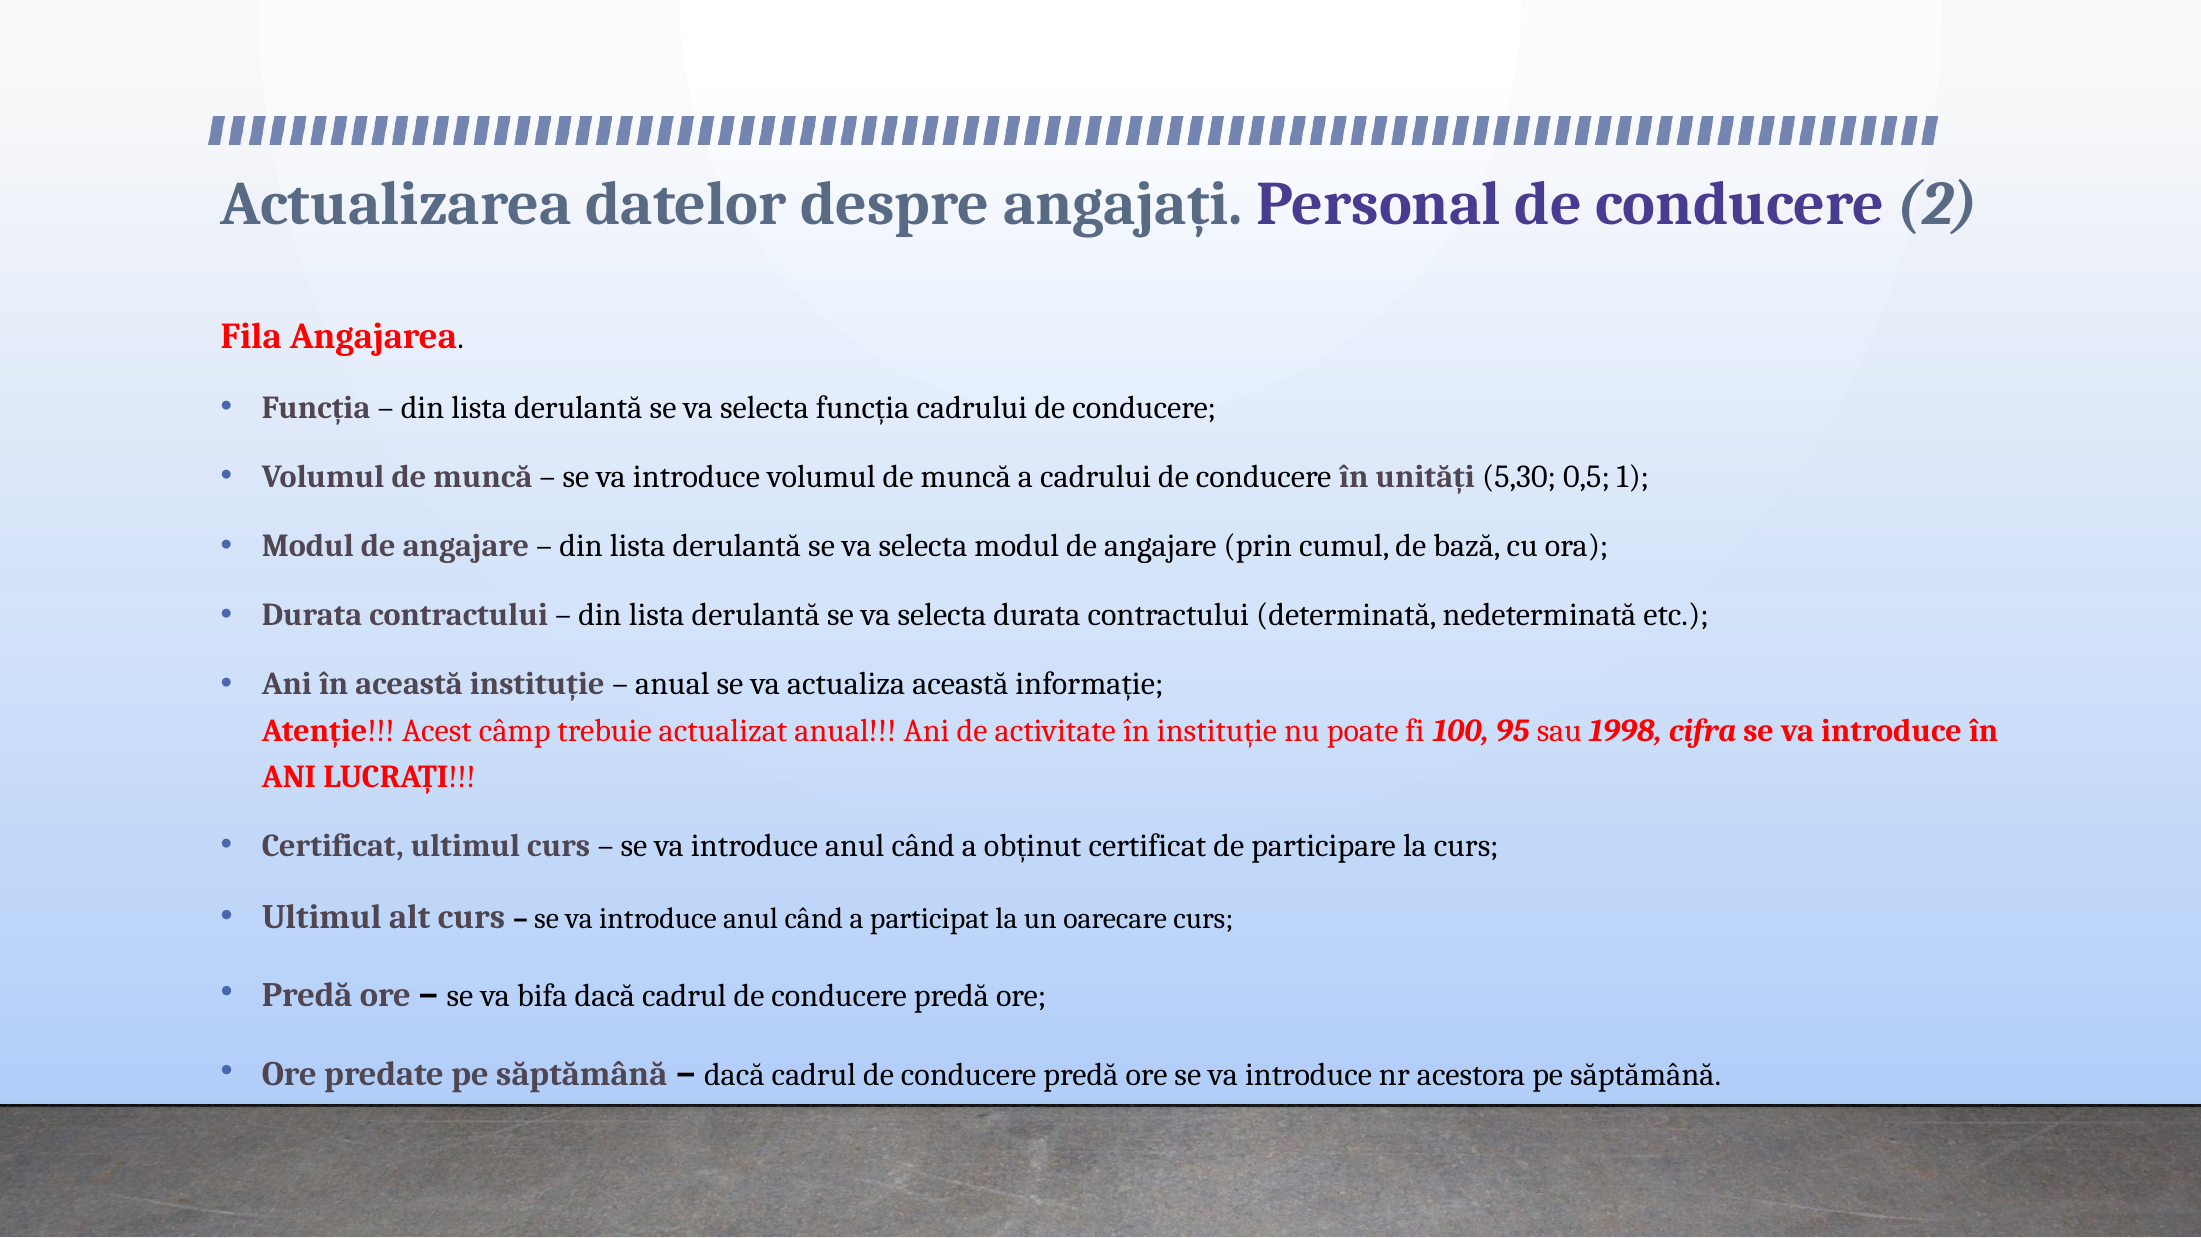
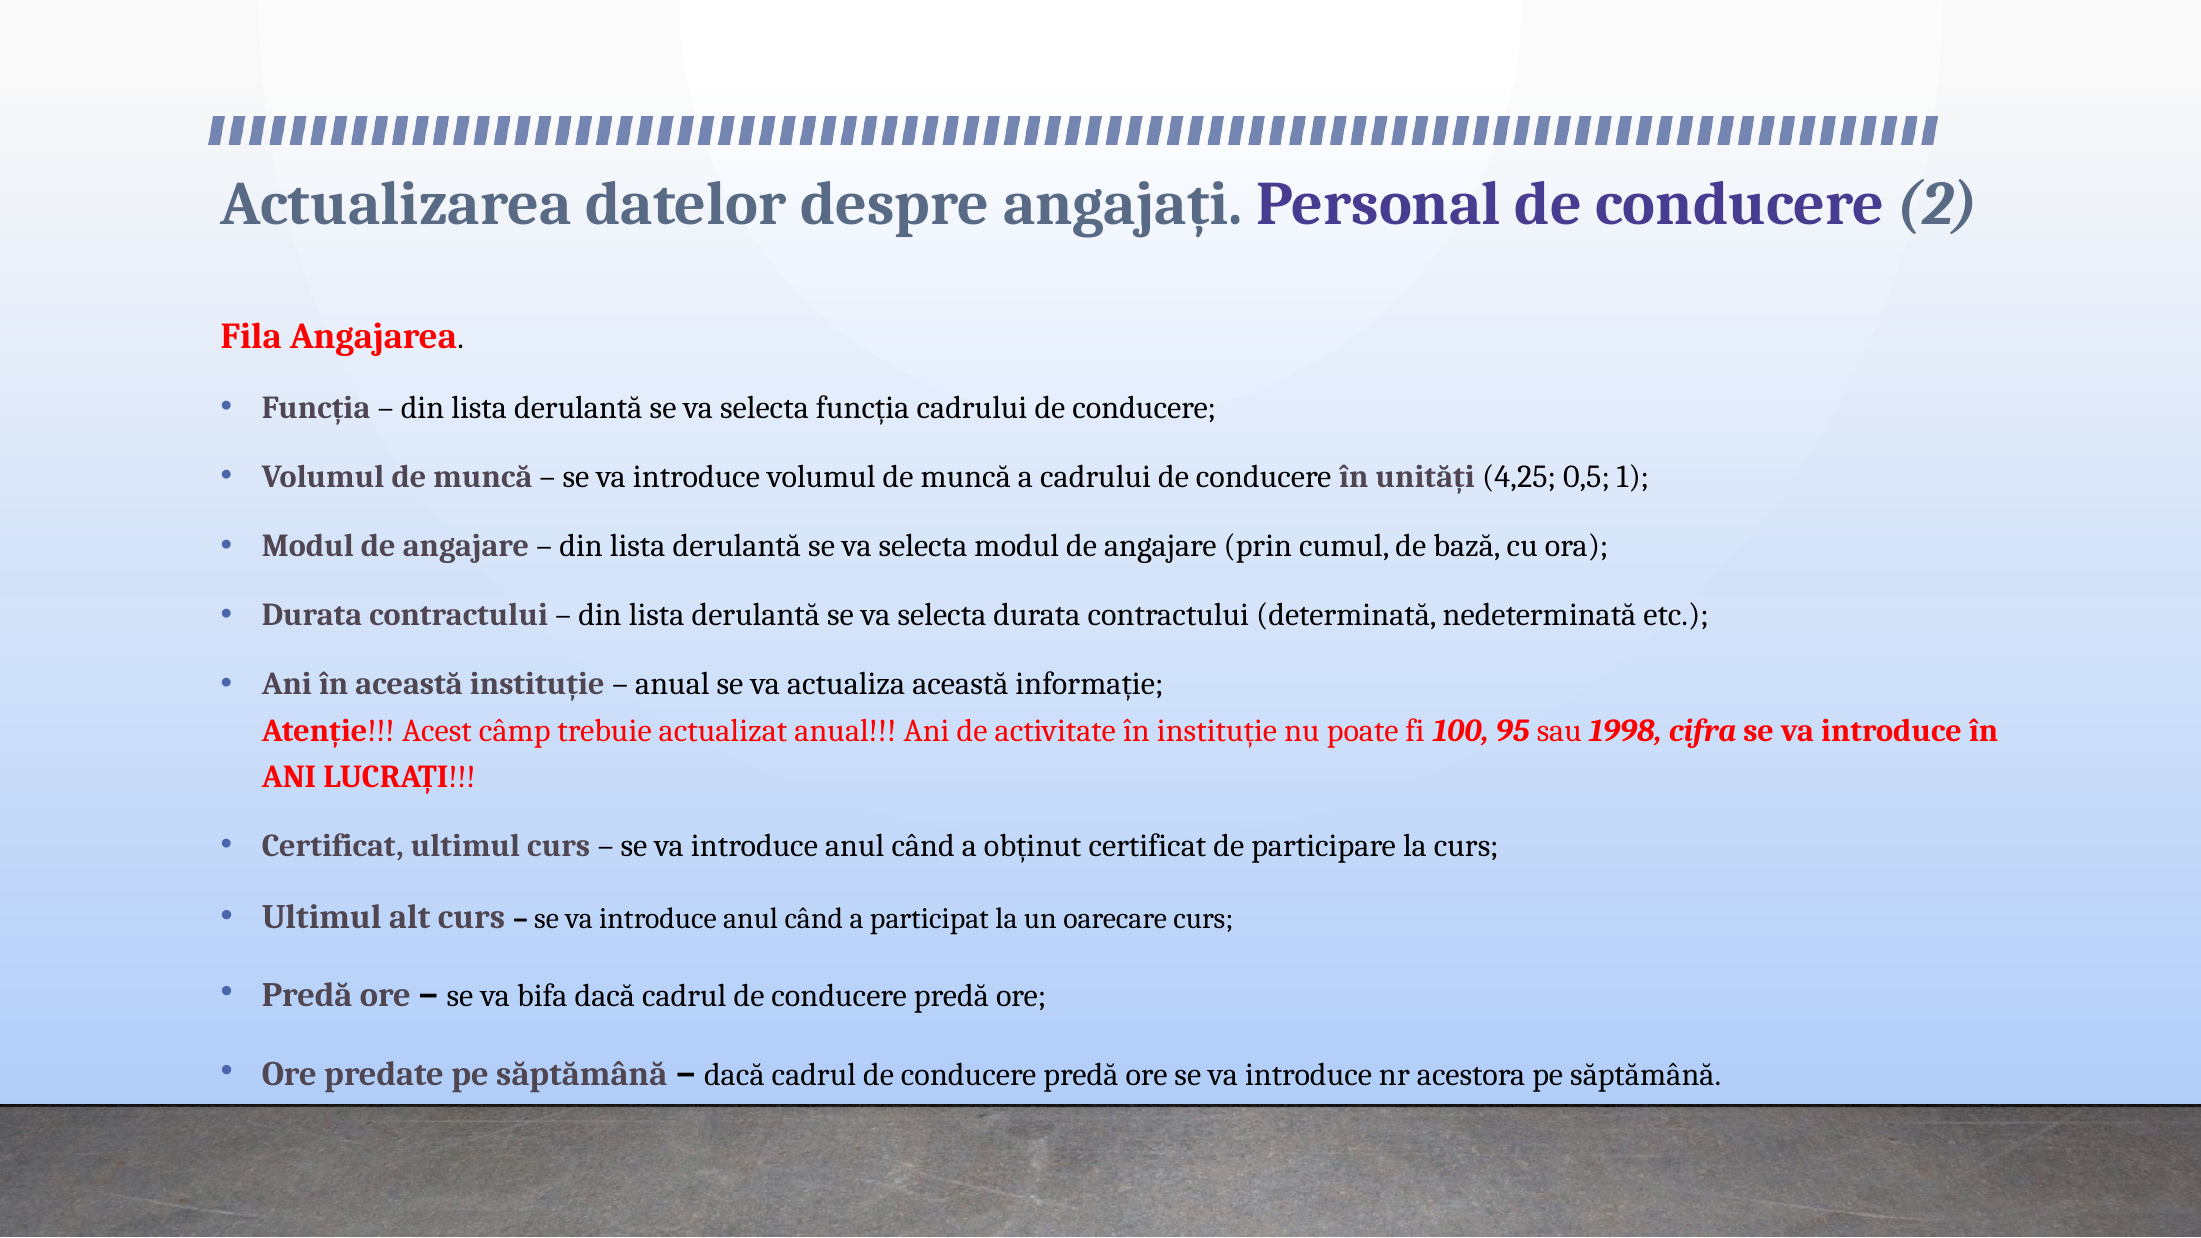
5,30: 5,30 -> 4,25
